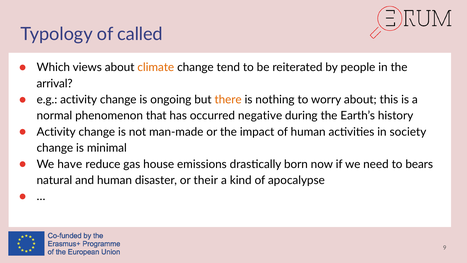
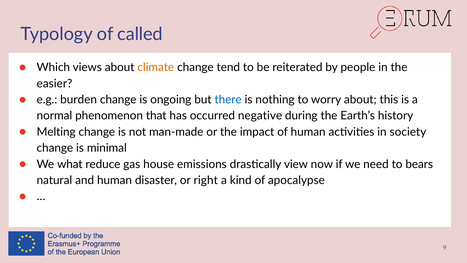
arrival: arrival -> easier
e.g activity: activity -> burden
there colour: orange -> blue
Activity at (56, 132): Activity -> Melting
have: have -> what
born: born -> view
their: their -> right
